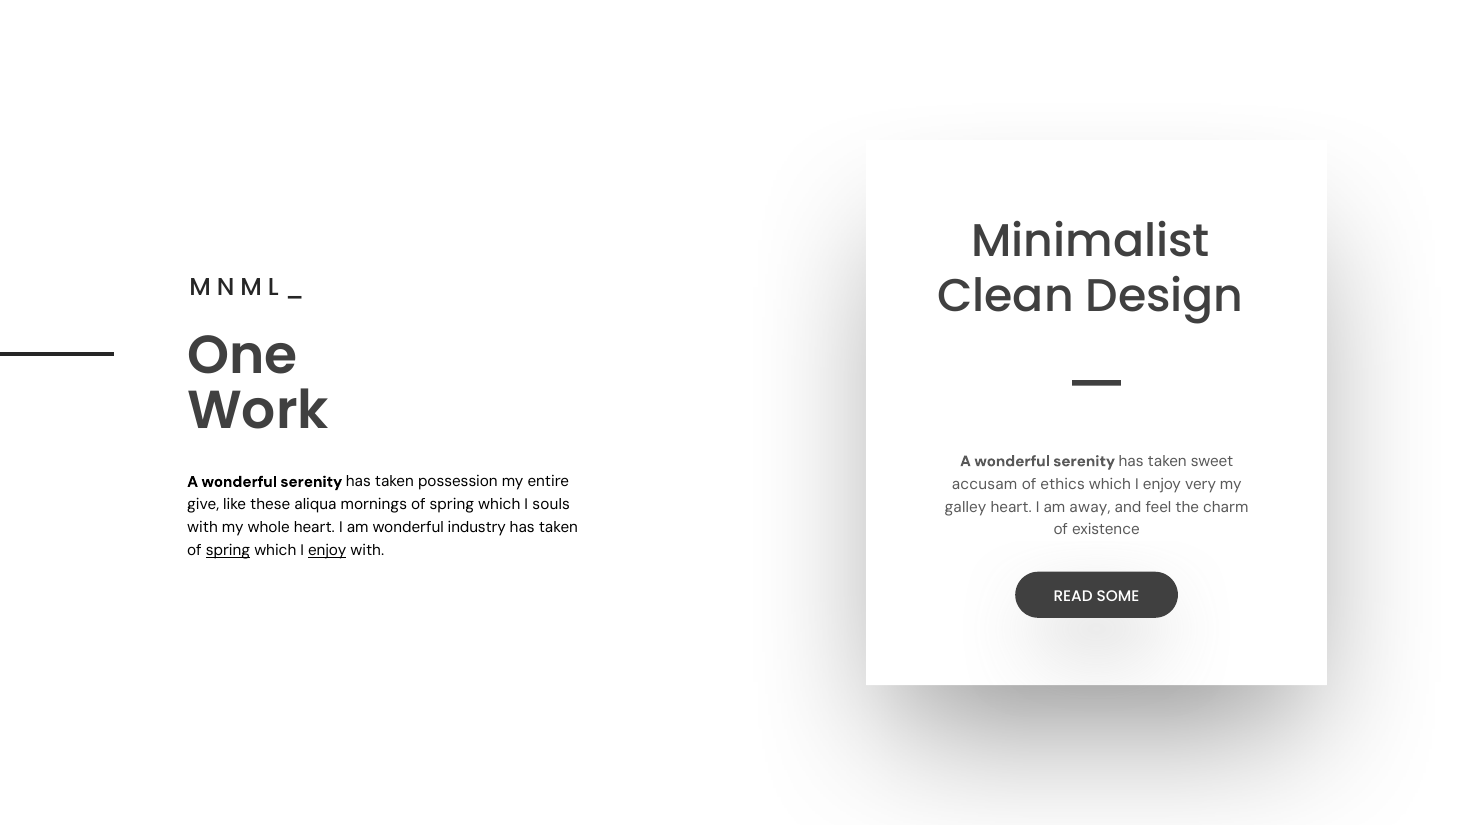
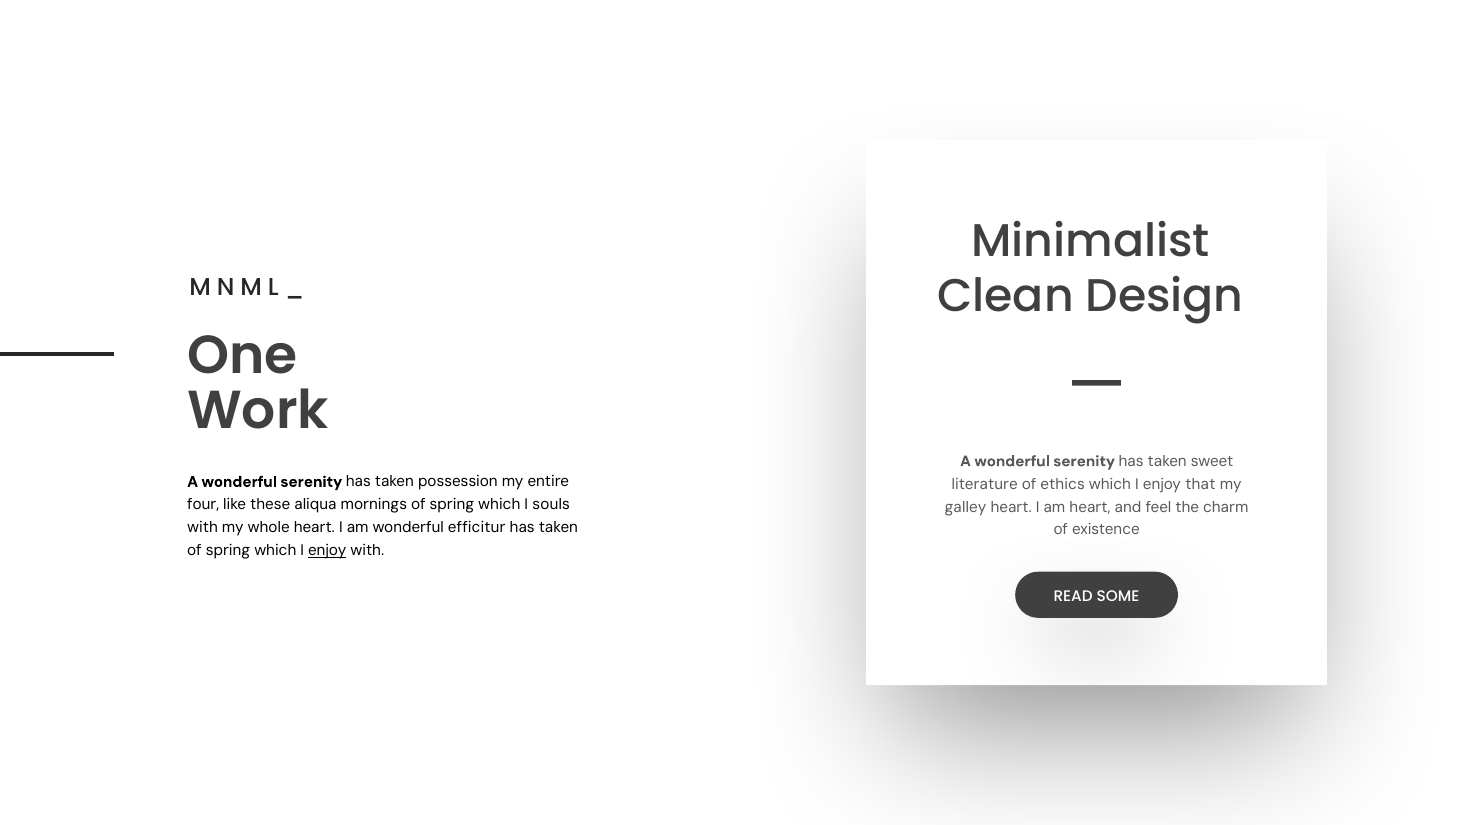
accusam: accusam -> literature
very: very -> that
give: give -> four
am away: away -> heart
industry: industry -> efficitur
spring at (228, 551) underline: present -> none
